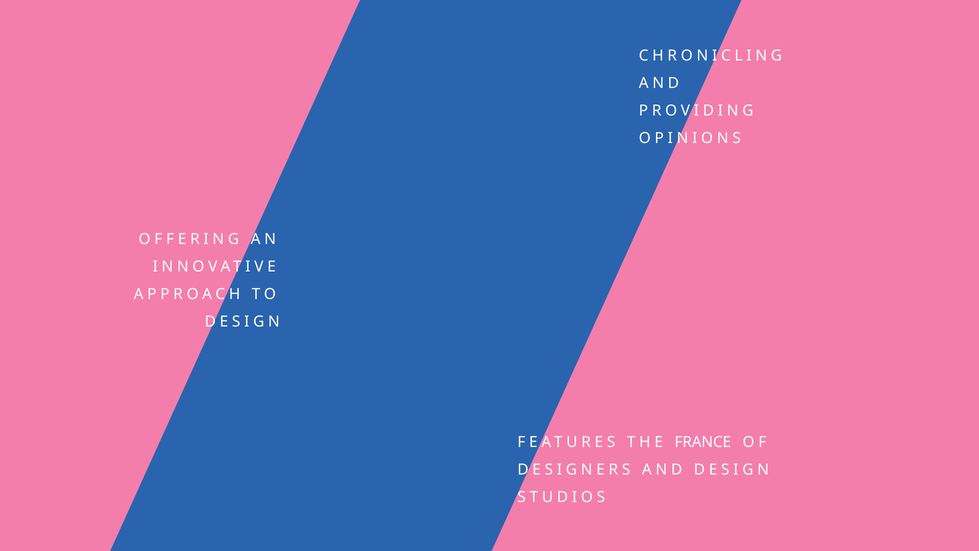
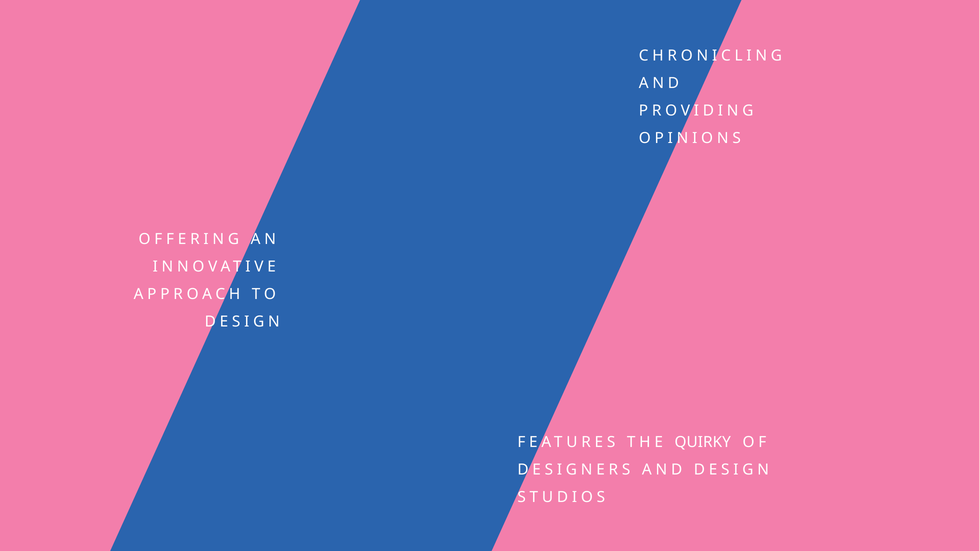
FRANCE: FRANCE -> QUIRKY
